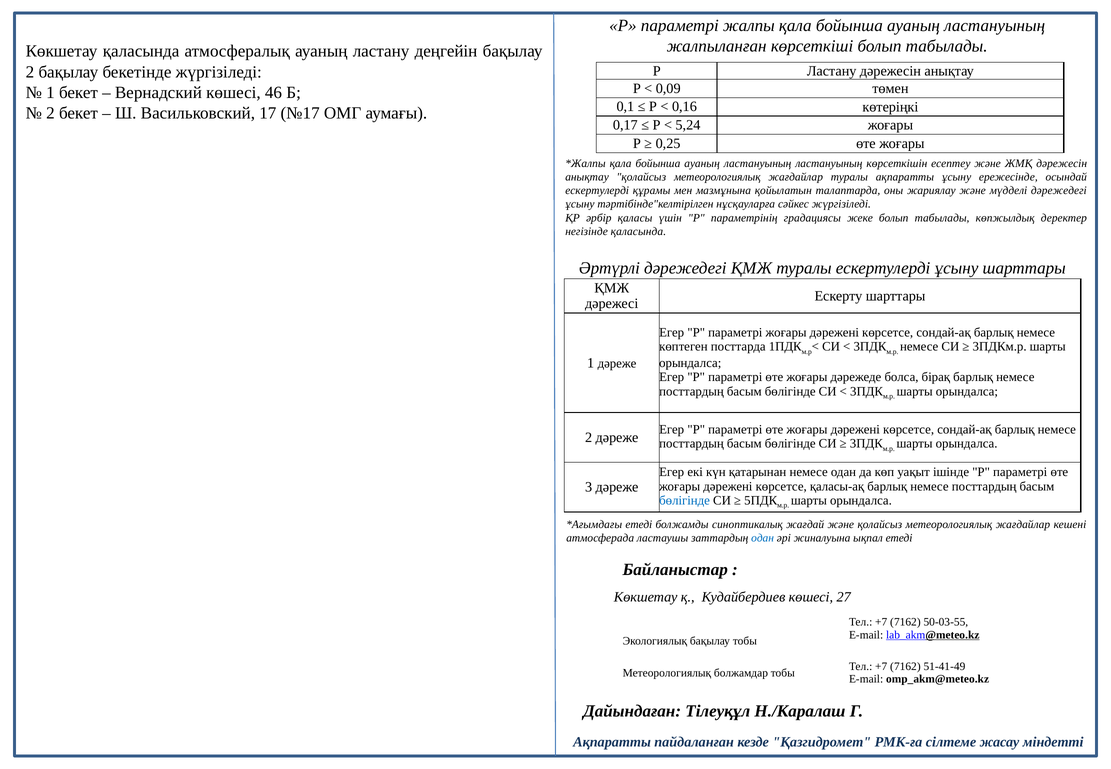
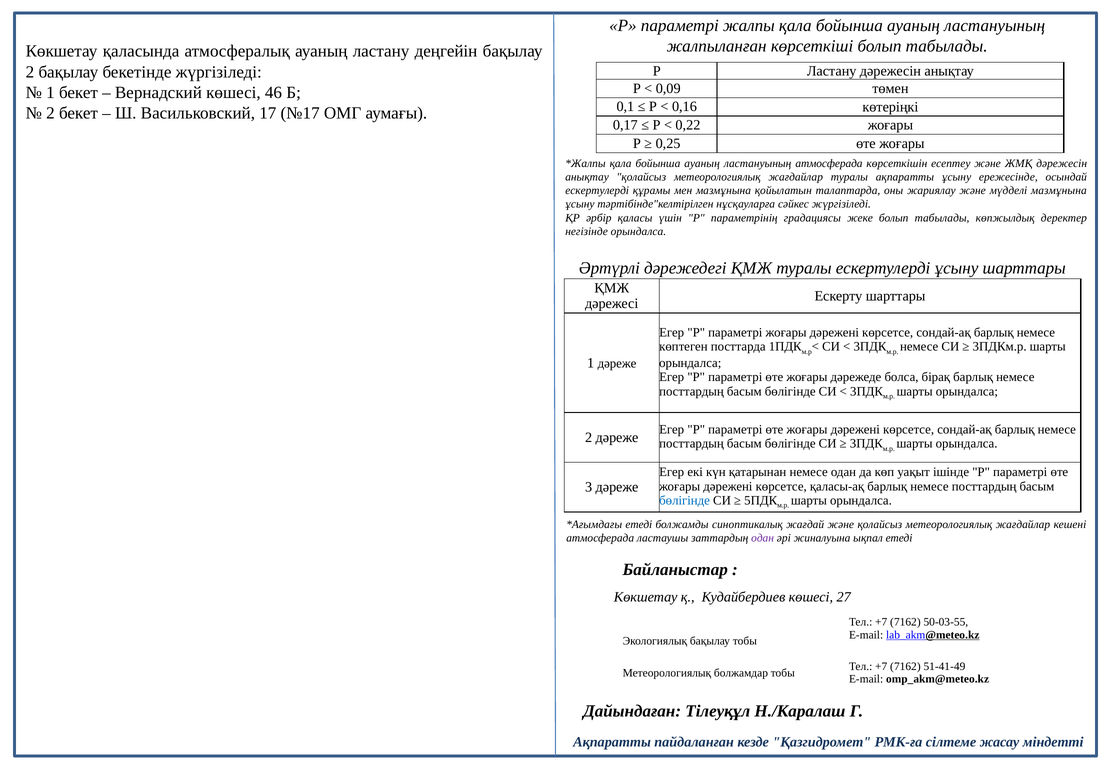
5,24: 5,24 -> 0,22
ластануының ластануының: ластануының -> атмосферада
мүдделі дәрежедегі: дәрежедегі -> мазмұнына
негізінде қаласында: қаласында -> орындалса
одан at (763, 538) colour: blue -> purple
